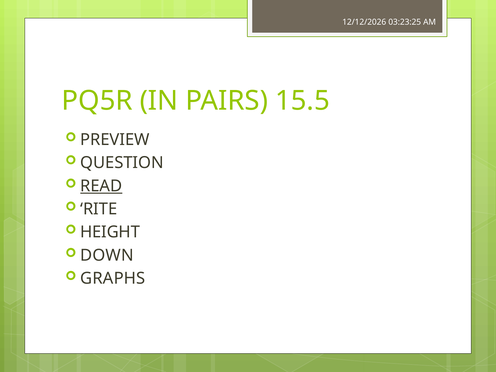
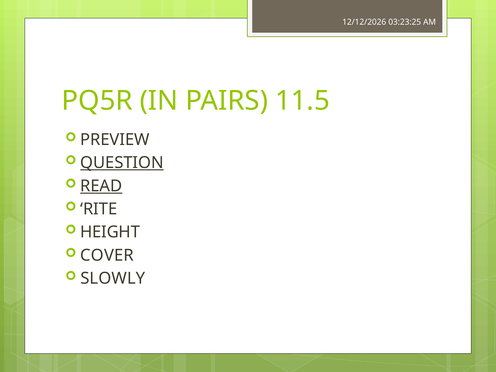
15.5: 15.5 -> 11.5
QUESTION underline: none -> present
DOWN: DOWN -> COVER
GRAPHS: GRAPHS -> SLOWLY
